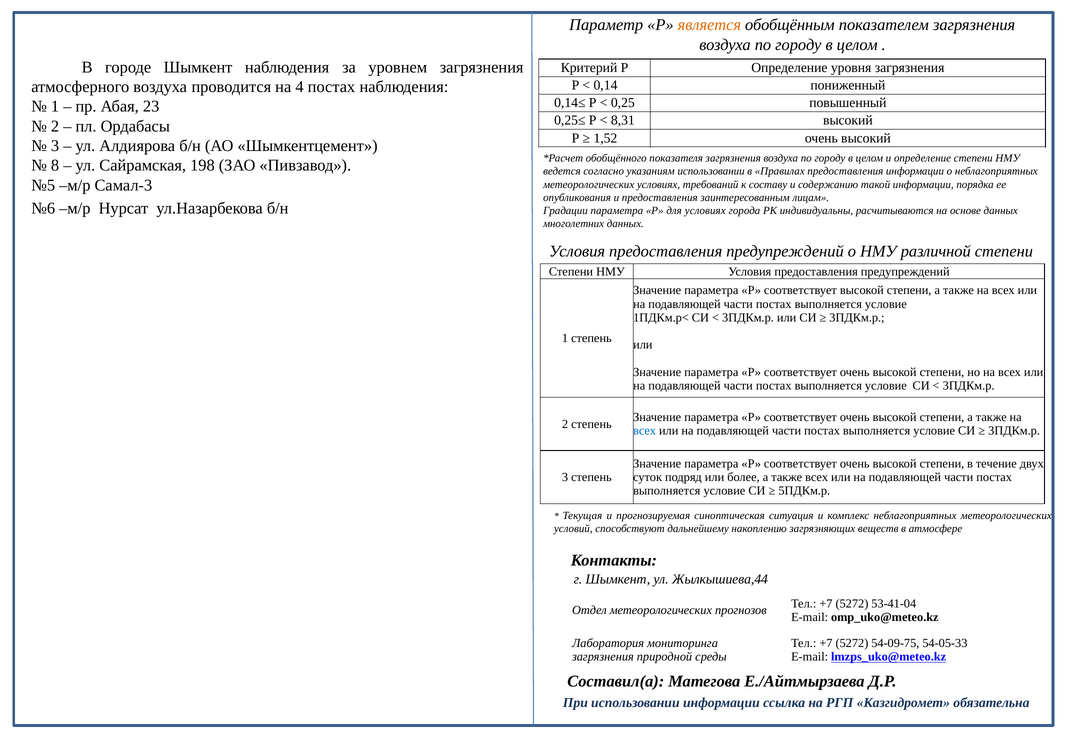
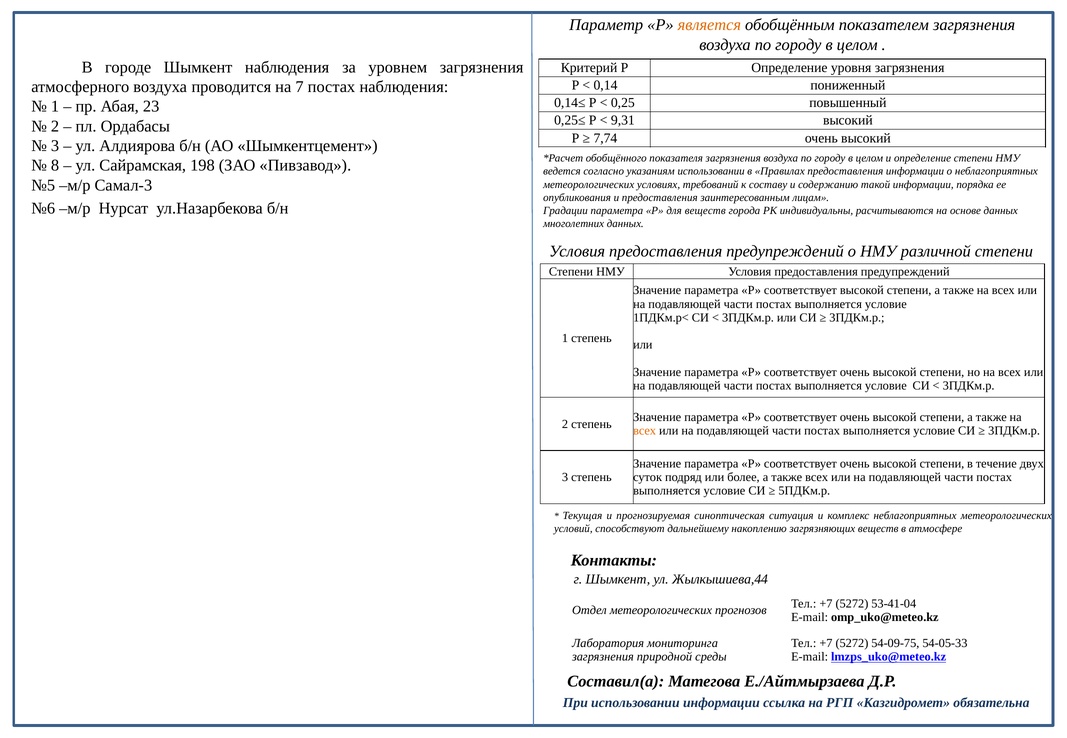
4: 4 -> 7
8,31: 8,31 -> 9,31
1,52: 1,52 -> 7,74
для условиях: условиях -> веществ
всех at (645, 431) colour: blue -> orange
